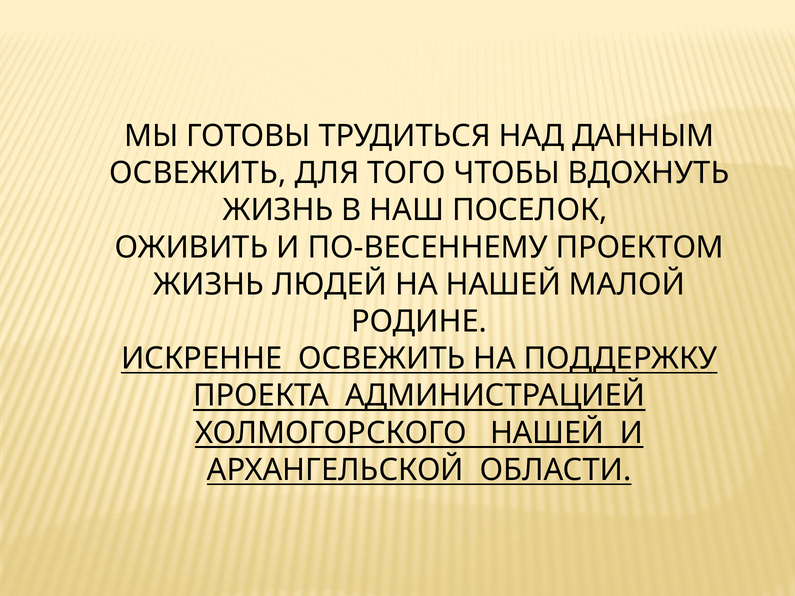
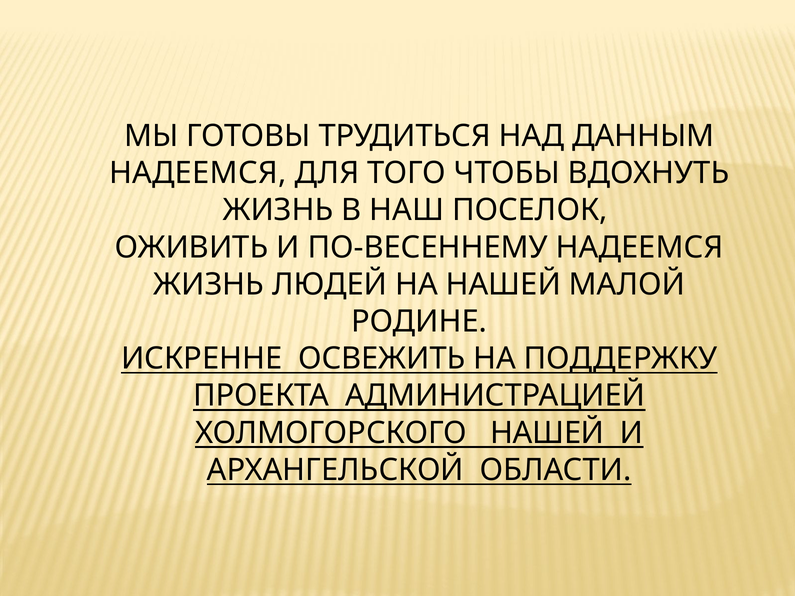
ОСВЕЖИТЬ at (198, 173): ОСВЕЖИТЬ -> НАДЕЕМСЯ
ПО-ВЕСЕННЕМУ ПРОЕКТОМ: ПРОЕКТОМ -> НАДЕЕМСЯ
